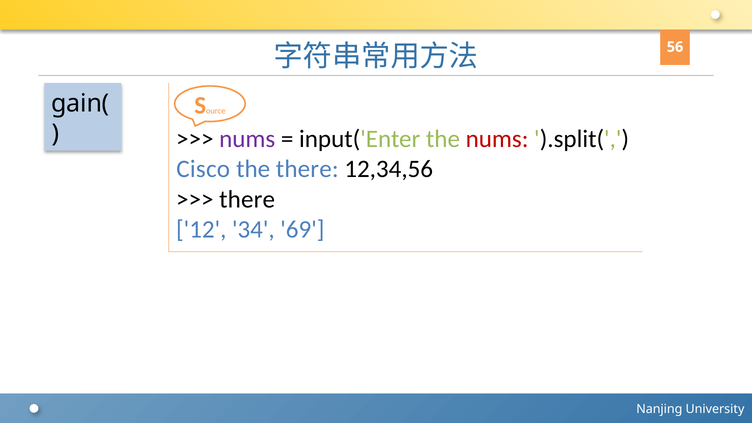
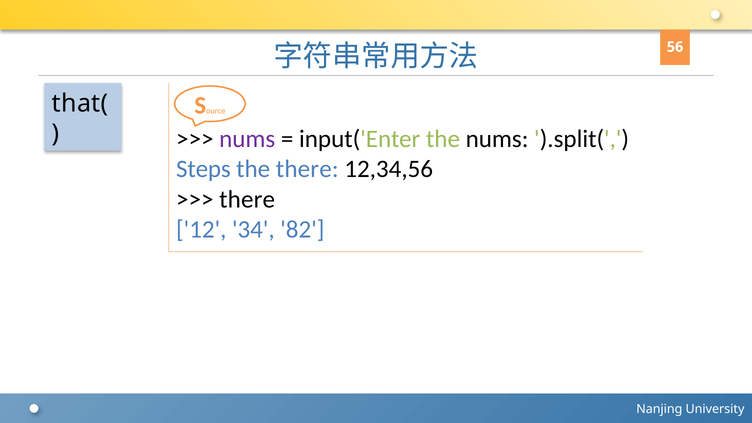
gain(: gain( -> that(
nums at (497, 139) colour: red -> black
Cisco: Cisco -> Steps
69: 69 -> 82
